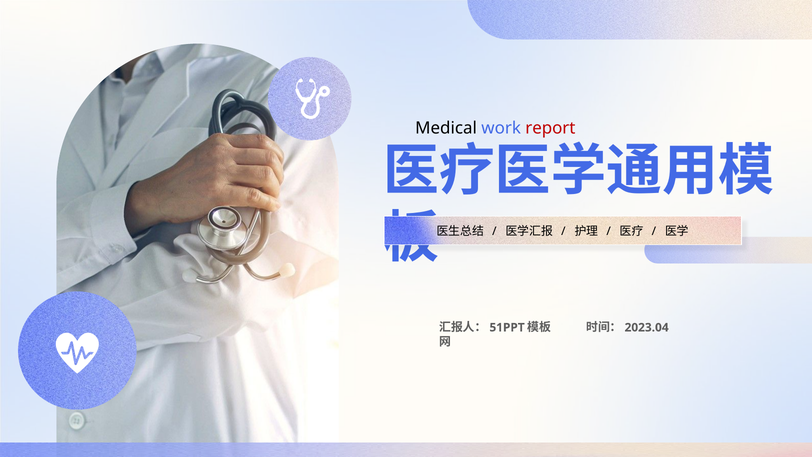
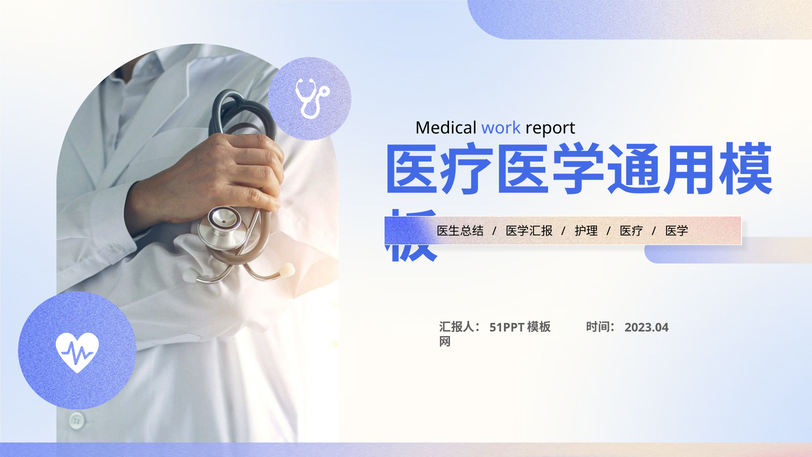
report colour: red -> black
